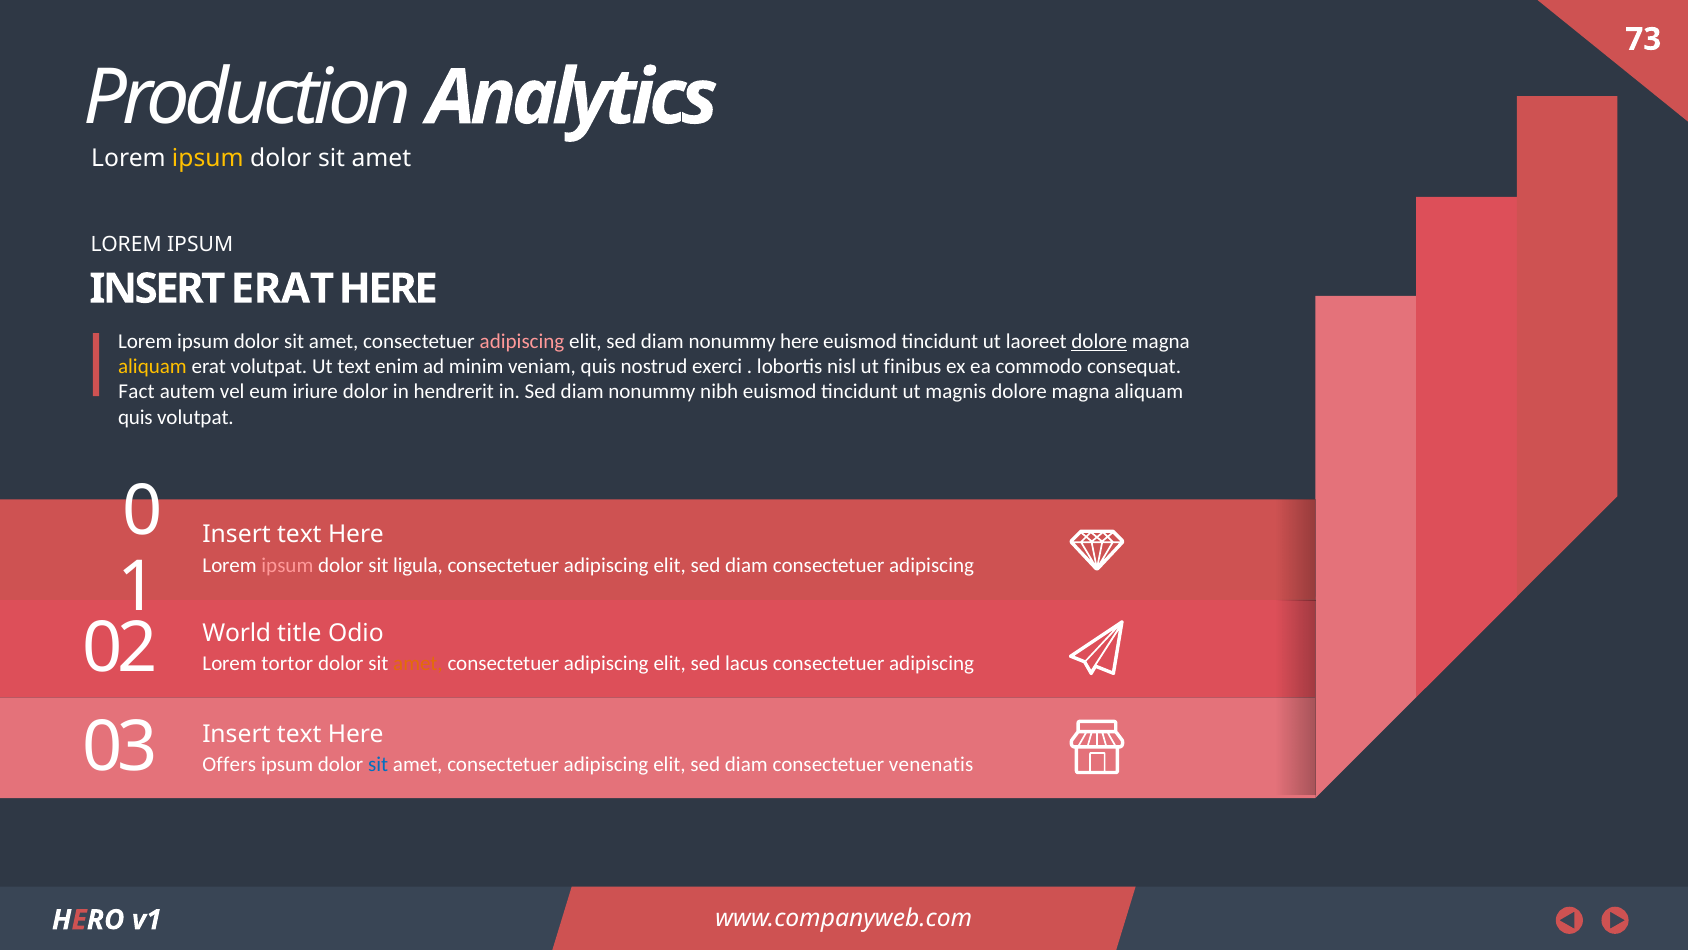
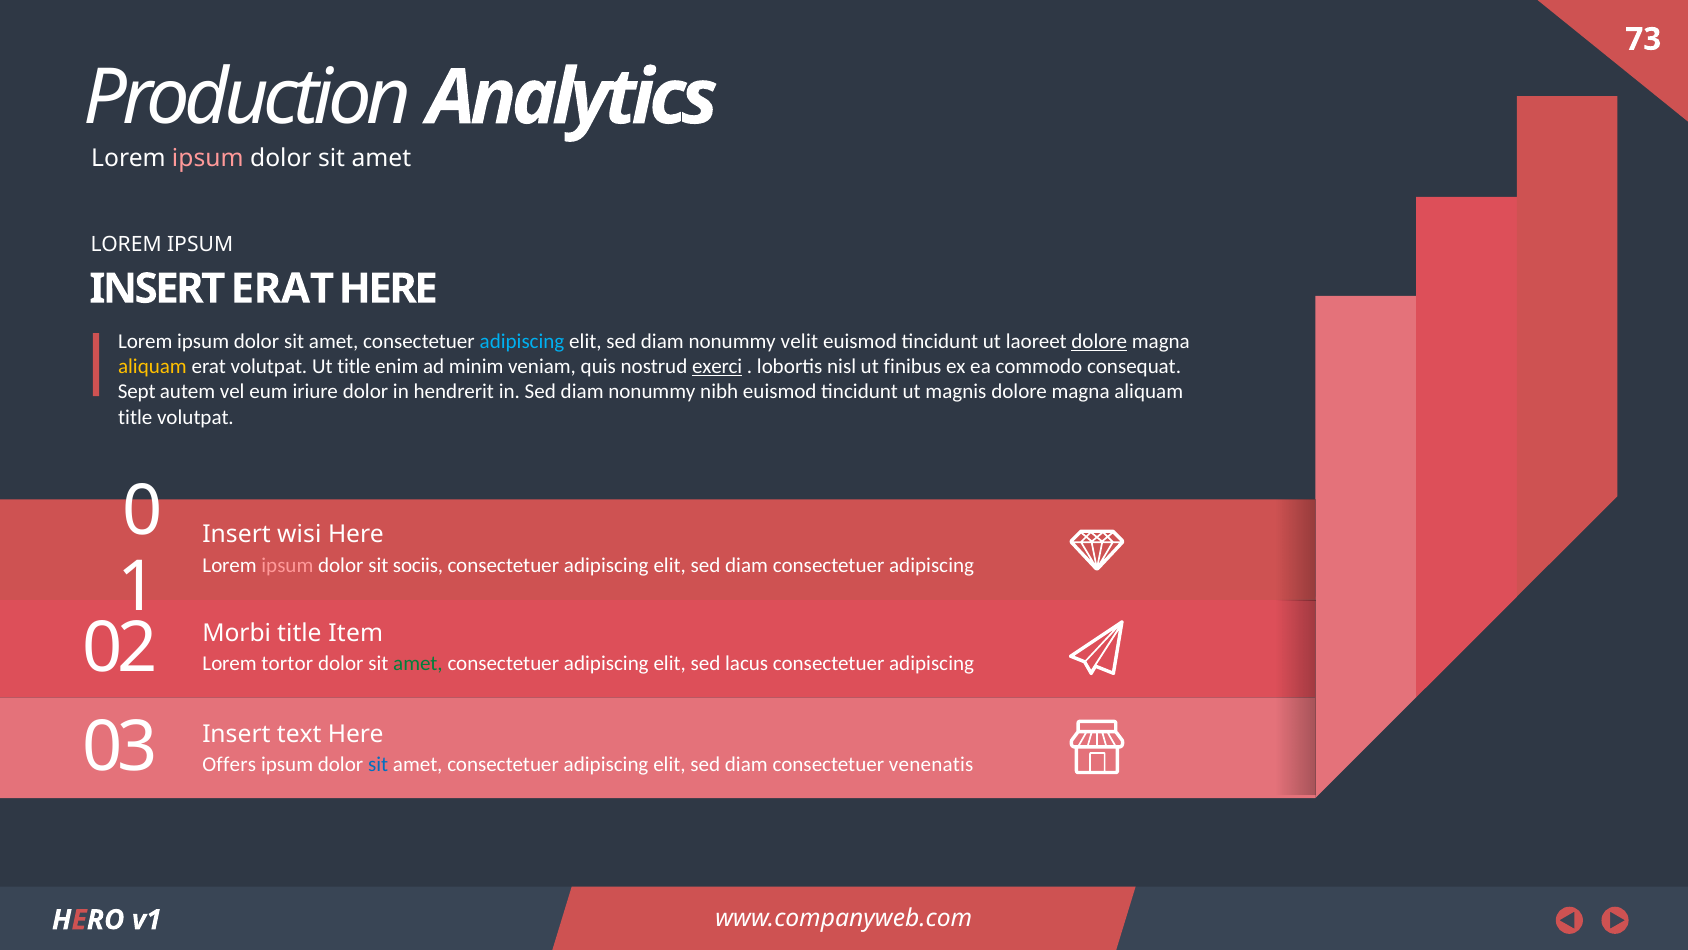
ipsum at (208, 158) colour: yellow -> pink
adipiscing at (522, 341) colour: pink -> light blue
nonummy here: here -> velit
Ut text: text -> title
exerci underline: none -> present
Fact: Fact -> Sept
quis at (135, 417): quis -> title
text at (299, 534): text -> wisi
ligula: ligula -> sociis
World: World -> Morbi
Odio: Odio -> Item
amet at (418, 663) colour: orange -> green
